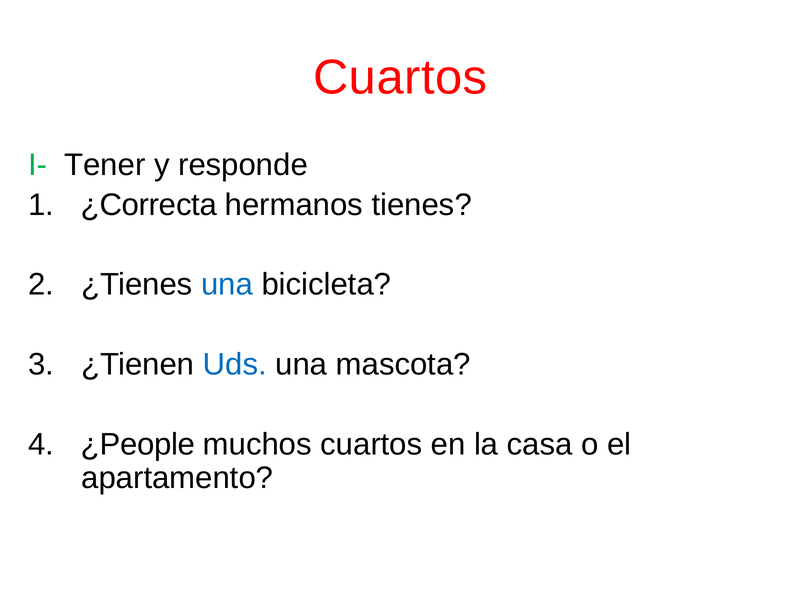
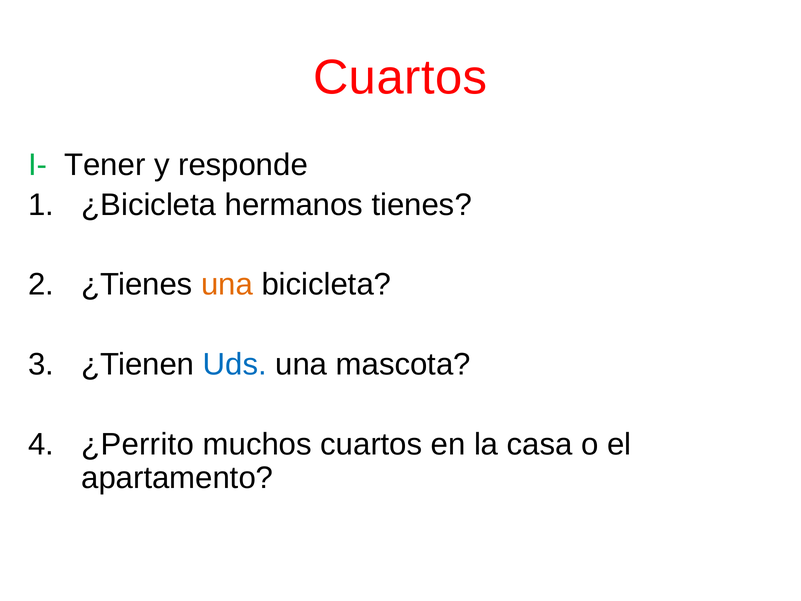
¿Correcta: ¿Correcta -> ¿Bicicleta
una at (227, 285) colour: blue -> orange
¿People: ¿People -> ¿Perrito
